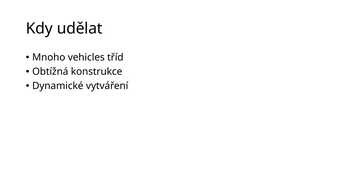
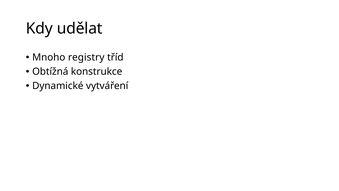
vehicles: vehicles -> registry
